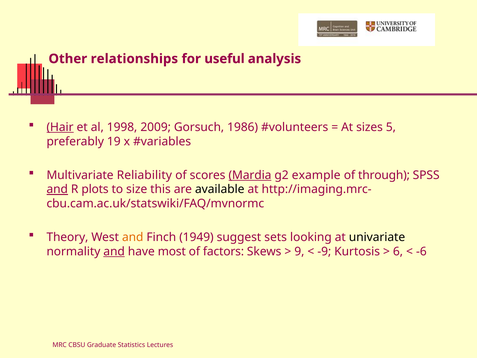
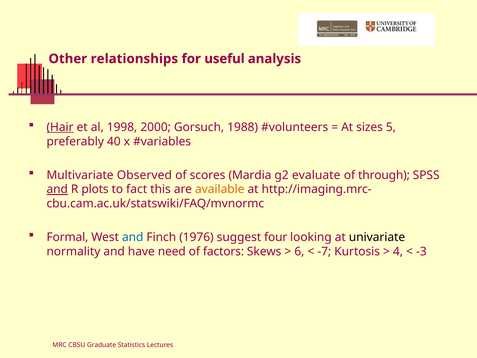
2009: 2009 -> 2000
1986: 1986 -> 1988
19: 19 -> 40
Reliability: Reliability -> Observed
Mardia underline: present -> none
example: example -> evaluate
size: size -> fact
available colour: black -> orange
Theory: Theory -> Formal
and at (133, 237) colour: orange -> blue
1949: 1949 -> 1976
sets: sets -> four
and at (114, 251) underline: present -> none
most: most -> need
9: 9 -> 6
-9: -9 -> -7
6: 6 -> 4
-6: -6 -> -3
